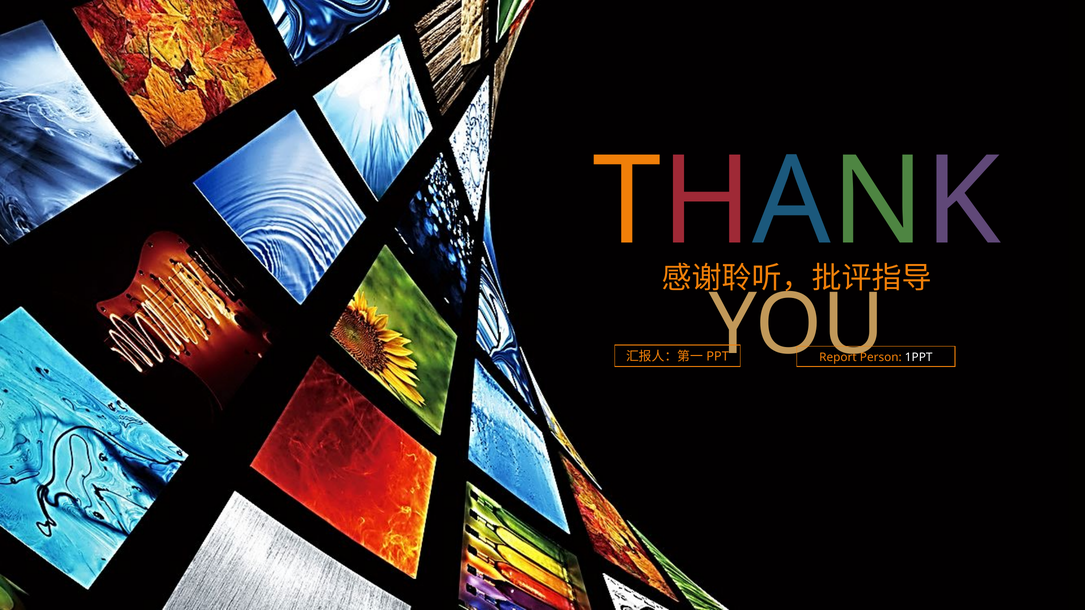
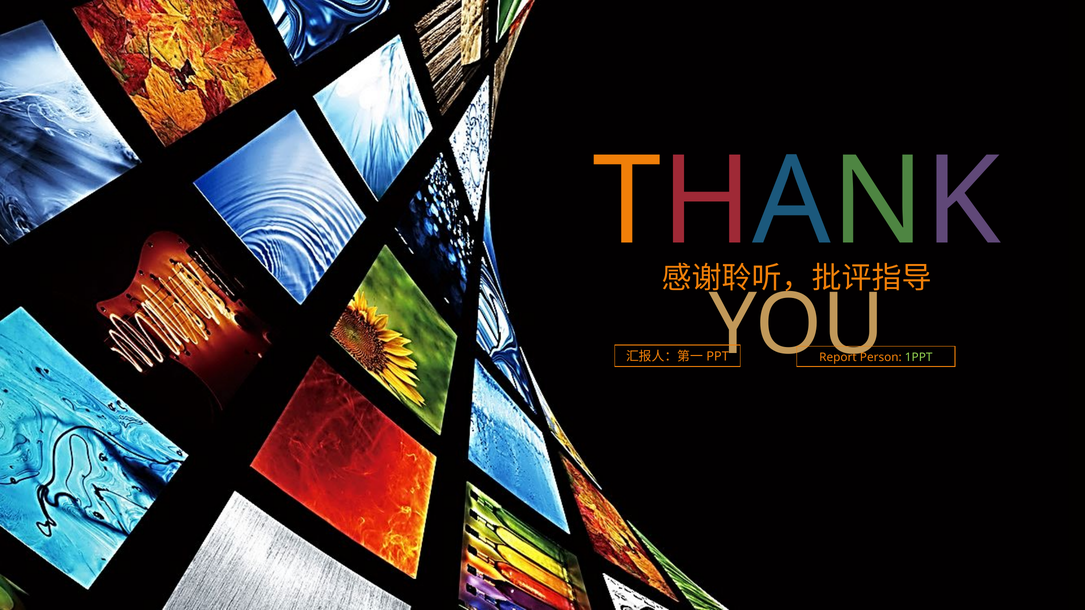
1PPT colour: white -> light green
